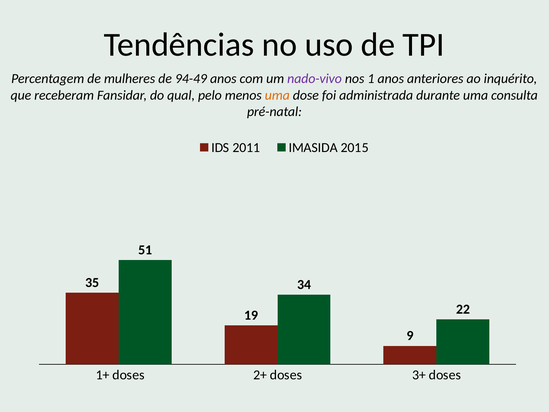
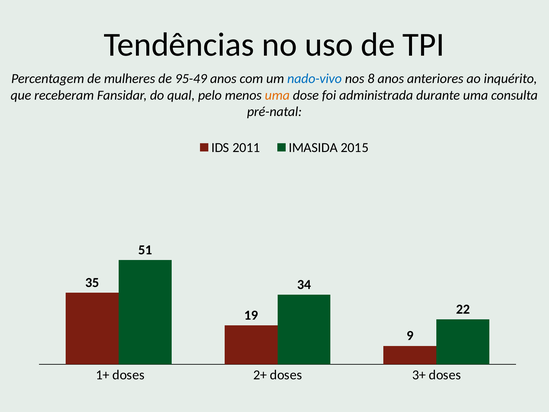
94-49: 94-49 -> 95-49
nado-vivo colour: purple -> blue
1: 1 -> 8
